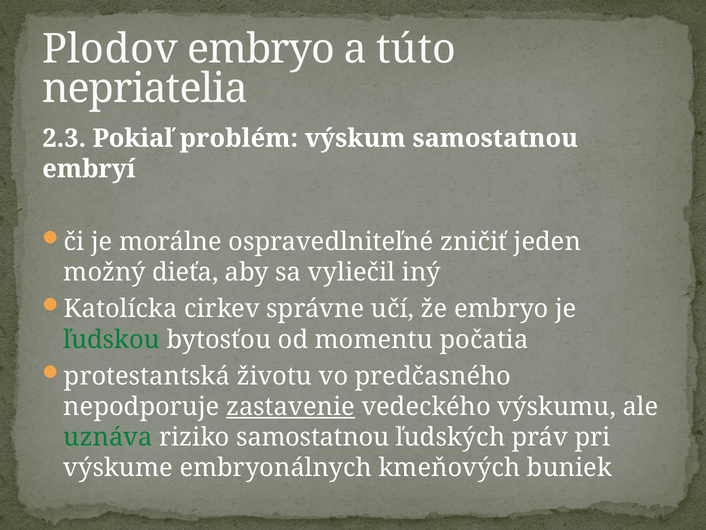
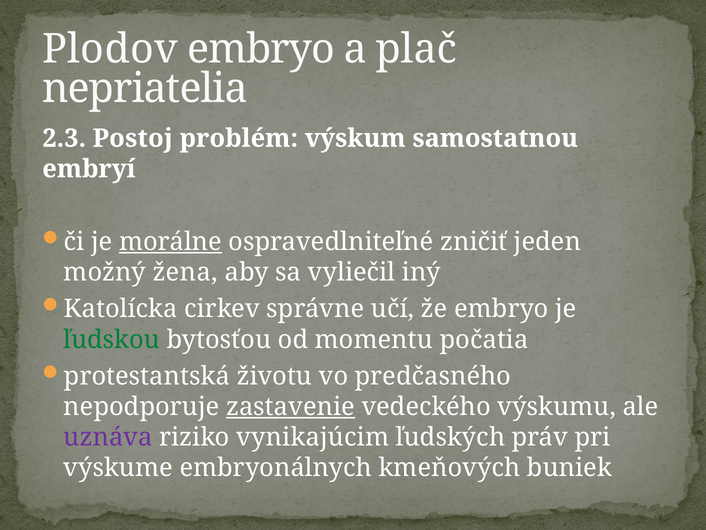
túto: túto -> plač
Pokiaľ: Pokiaľ -> Postoj
morálne underline: none -> present
dieťa: dieťa -> žena
uznáva colour: green -> purple
riziko samostatnou: samostatnou -> vynikajúcim
